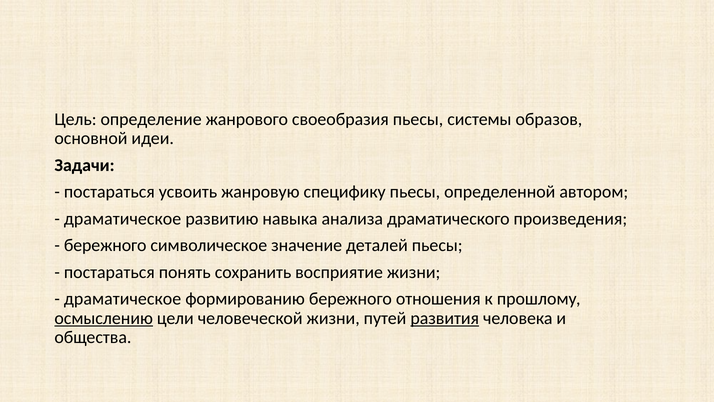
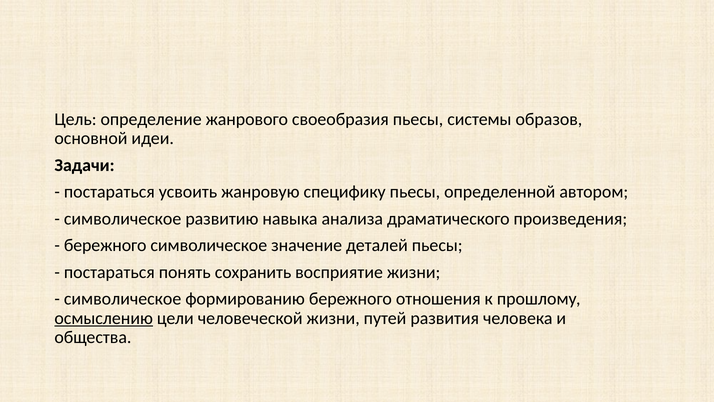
драматическое at (123, 219): драматическое -> символическое
драматическое at (123, 299): драматическое -> символическое
развития underline: present -> none
